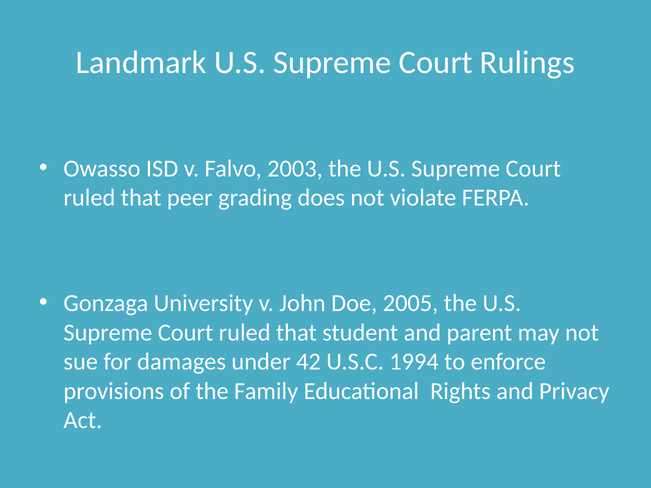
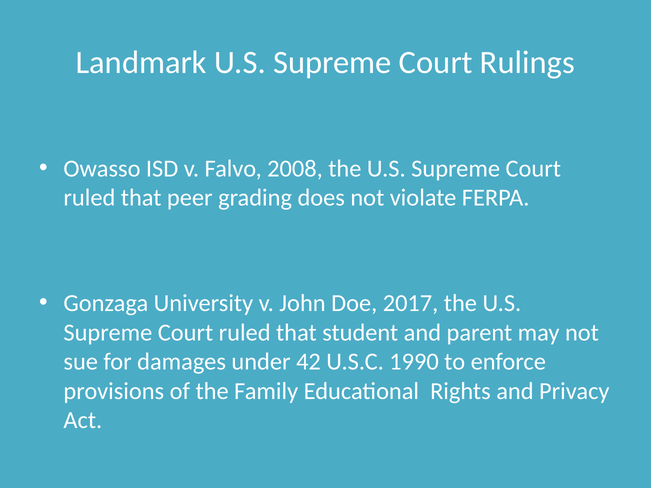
2003: 2003 -> 2008
2005: 2005 -> 2017
1994: 1994 -> 1990
